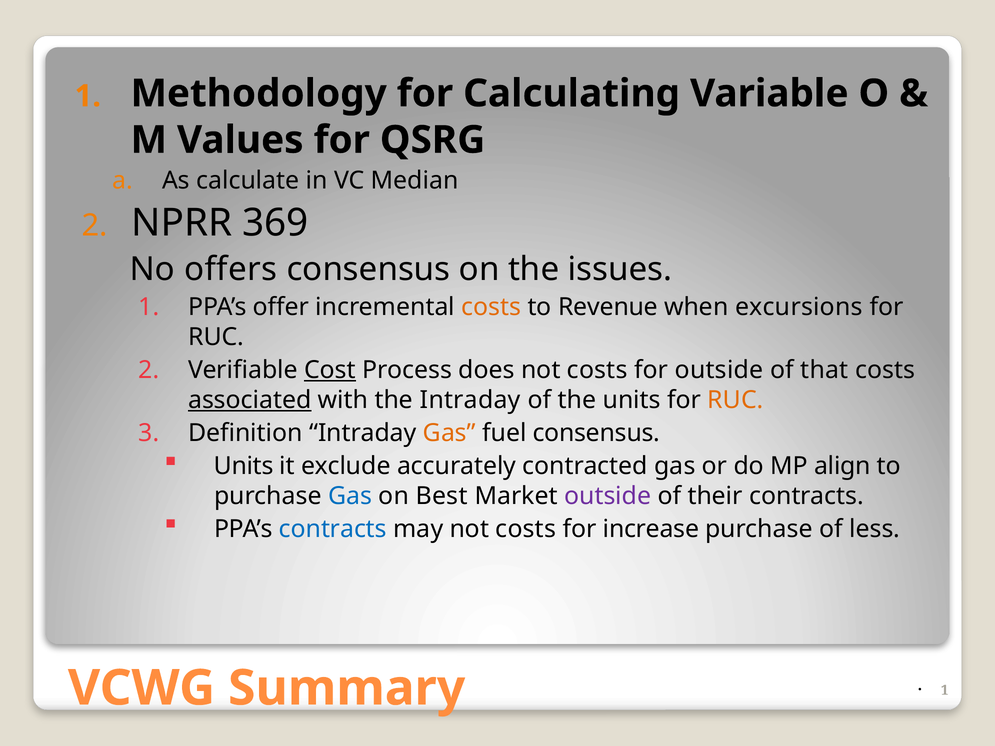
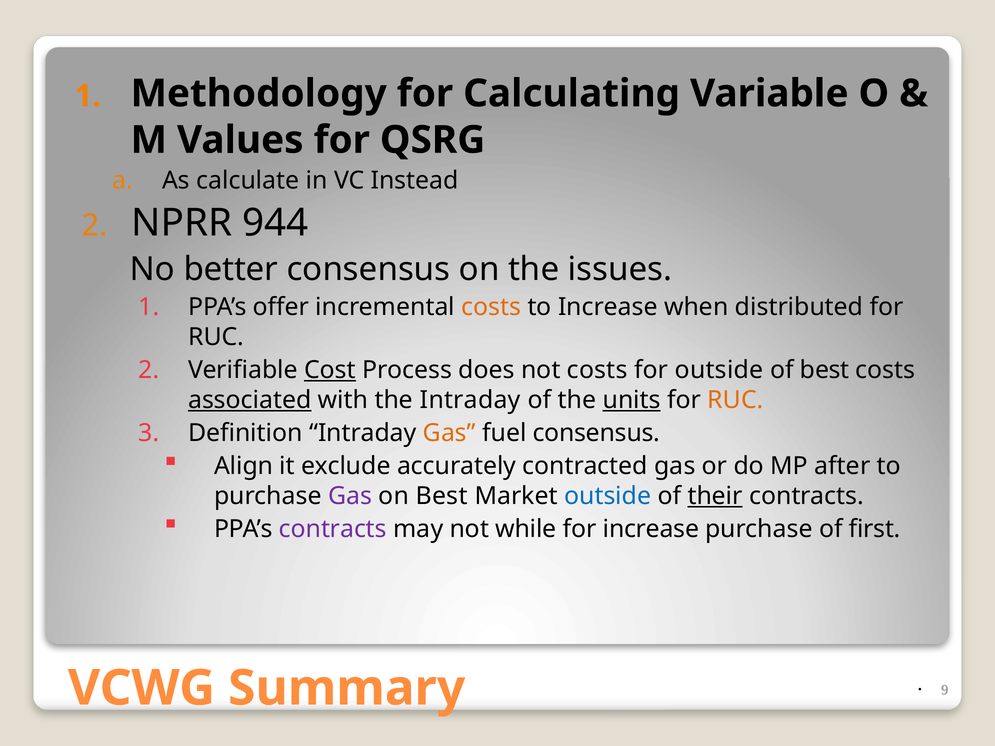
Median: Median -> Instead
369: 369 -> 944
offers: offers -> better
to Revenue: Revenue -> Increase
excursions: excursions -> distributed
of that: that -> best
units at (632, 400) underline: none -> present
Units at (244, 466): Units -> Align
align: align -> after
Gas at (350, 496) colour: blue -> purple
outside at (608, 496) colour: purple -> blue
their underline: none -> present
contracts at (333, 529) colour: blue -> purple
may not costs: costs -> while
less: less -> first
1 at (945, 690): 1 -> 9
